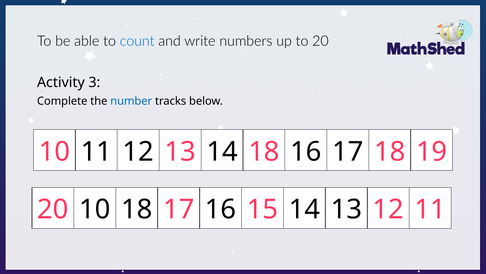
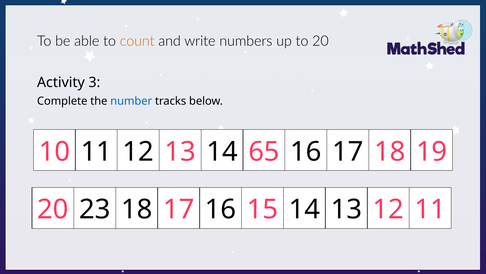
count colour: blue -> orange
14 18: 18 -> 65
20 10: 10 -> 23
